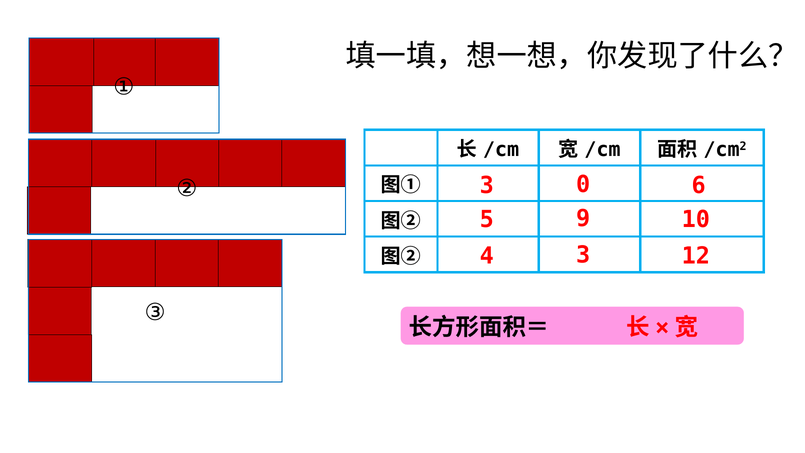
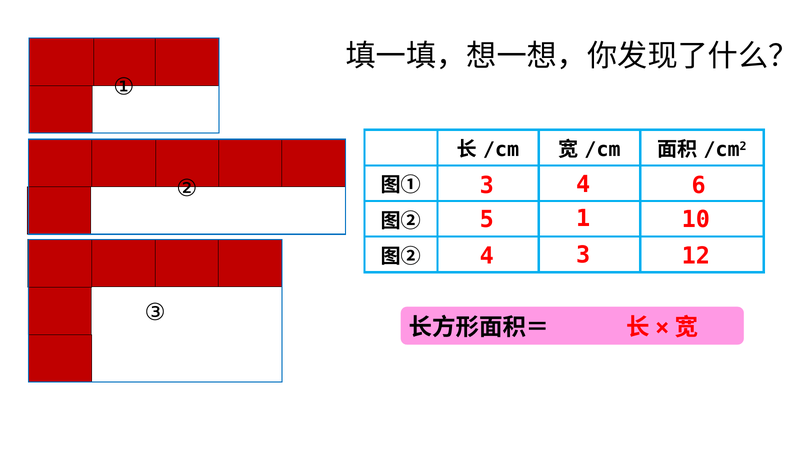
3 0: 0 -> 4
9: 9 -> 1
